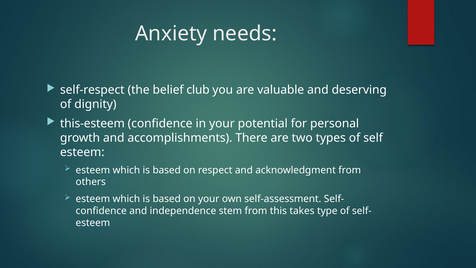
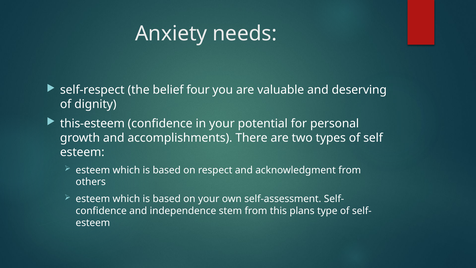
club: club -> four
takes: takes -> plans
